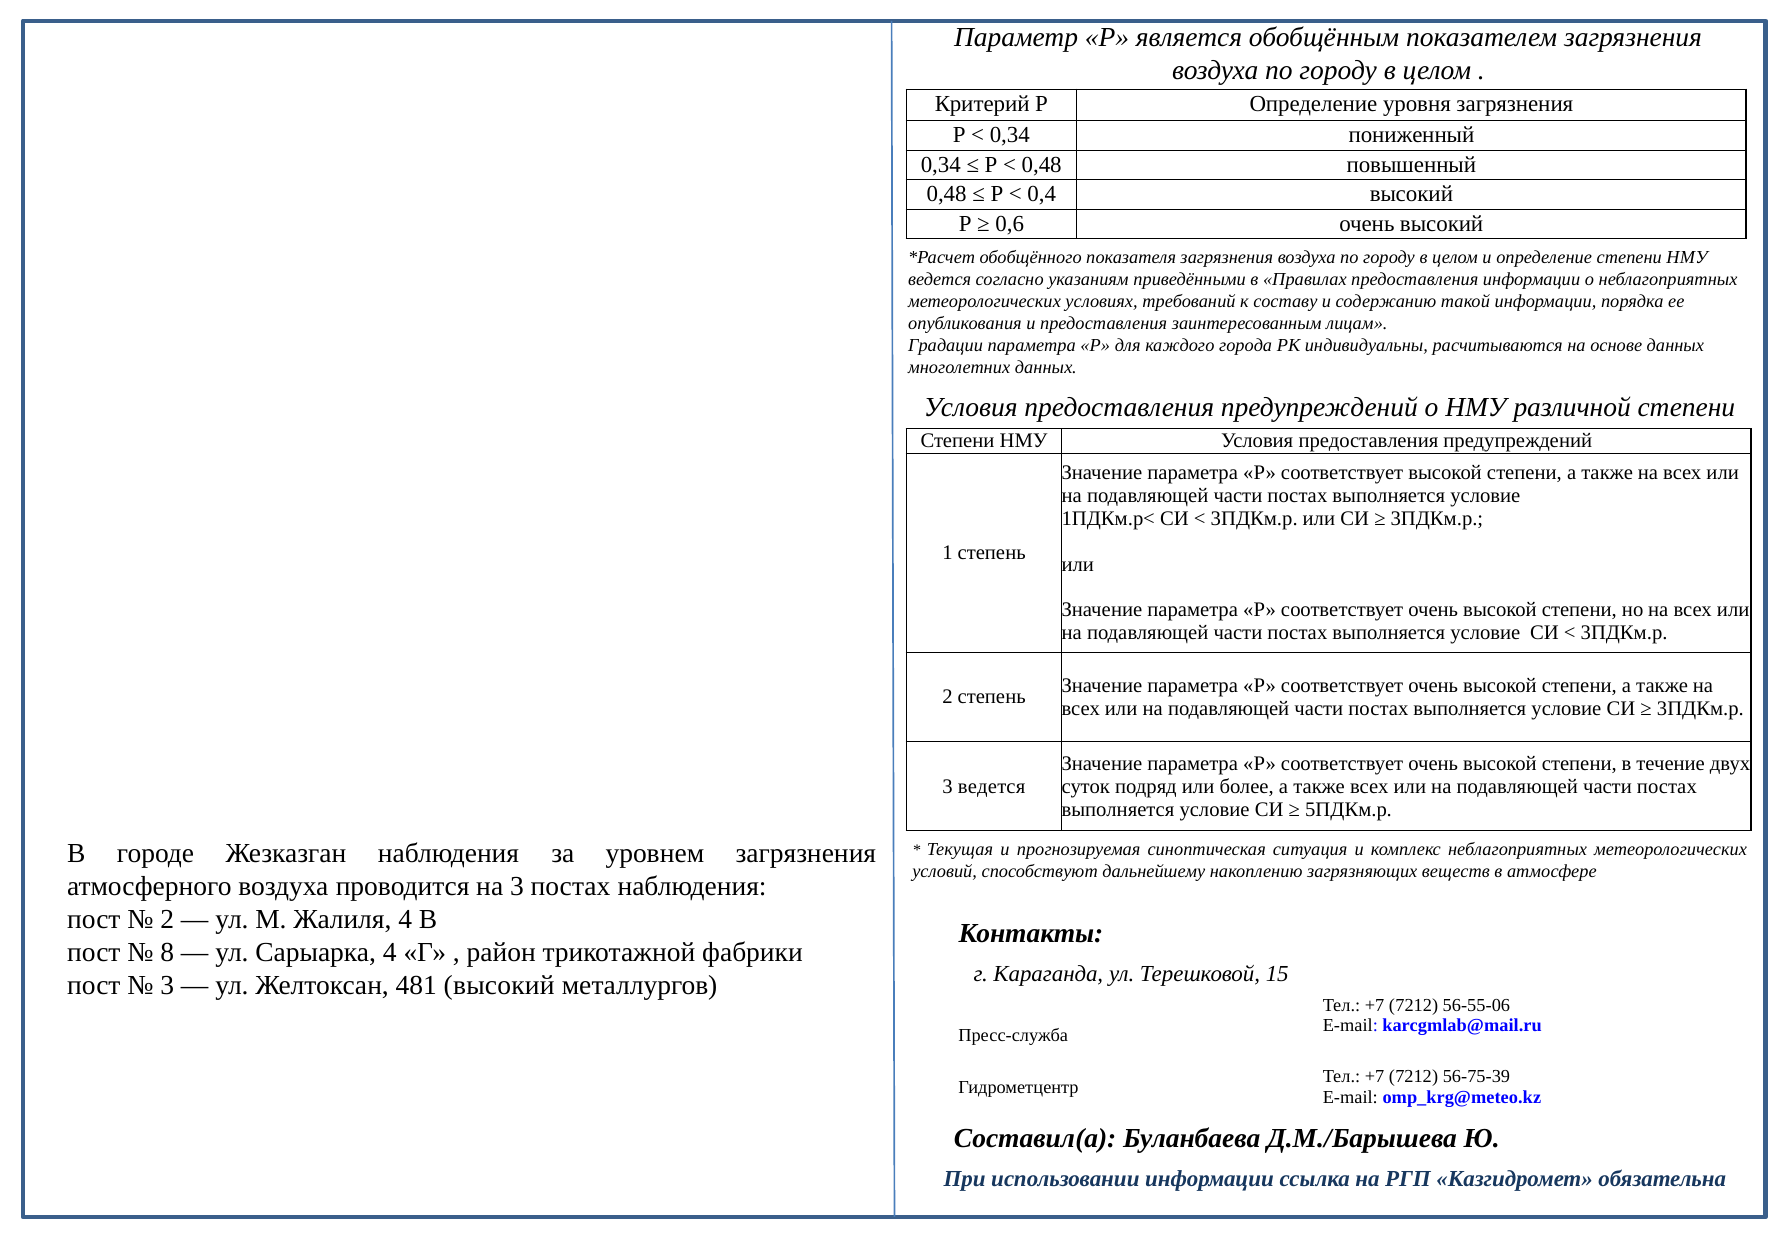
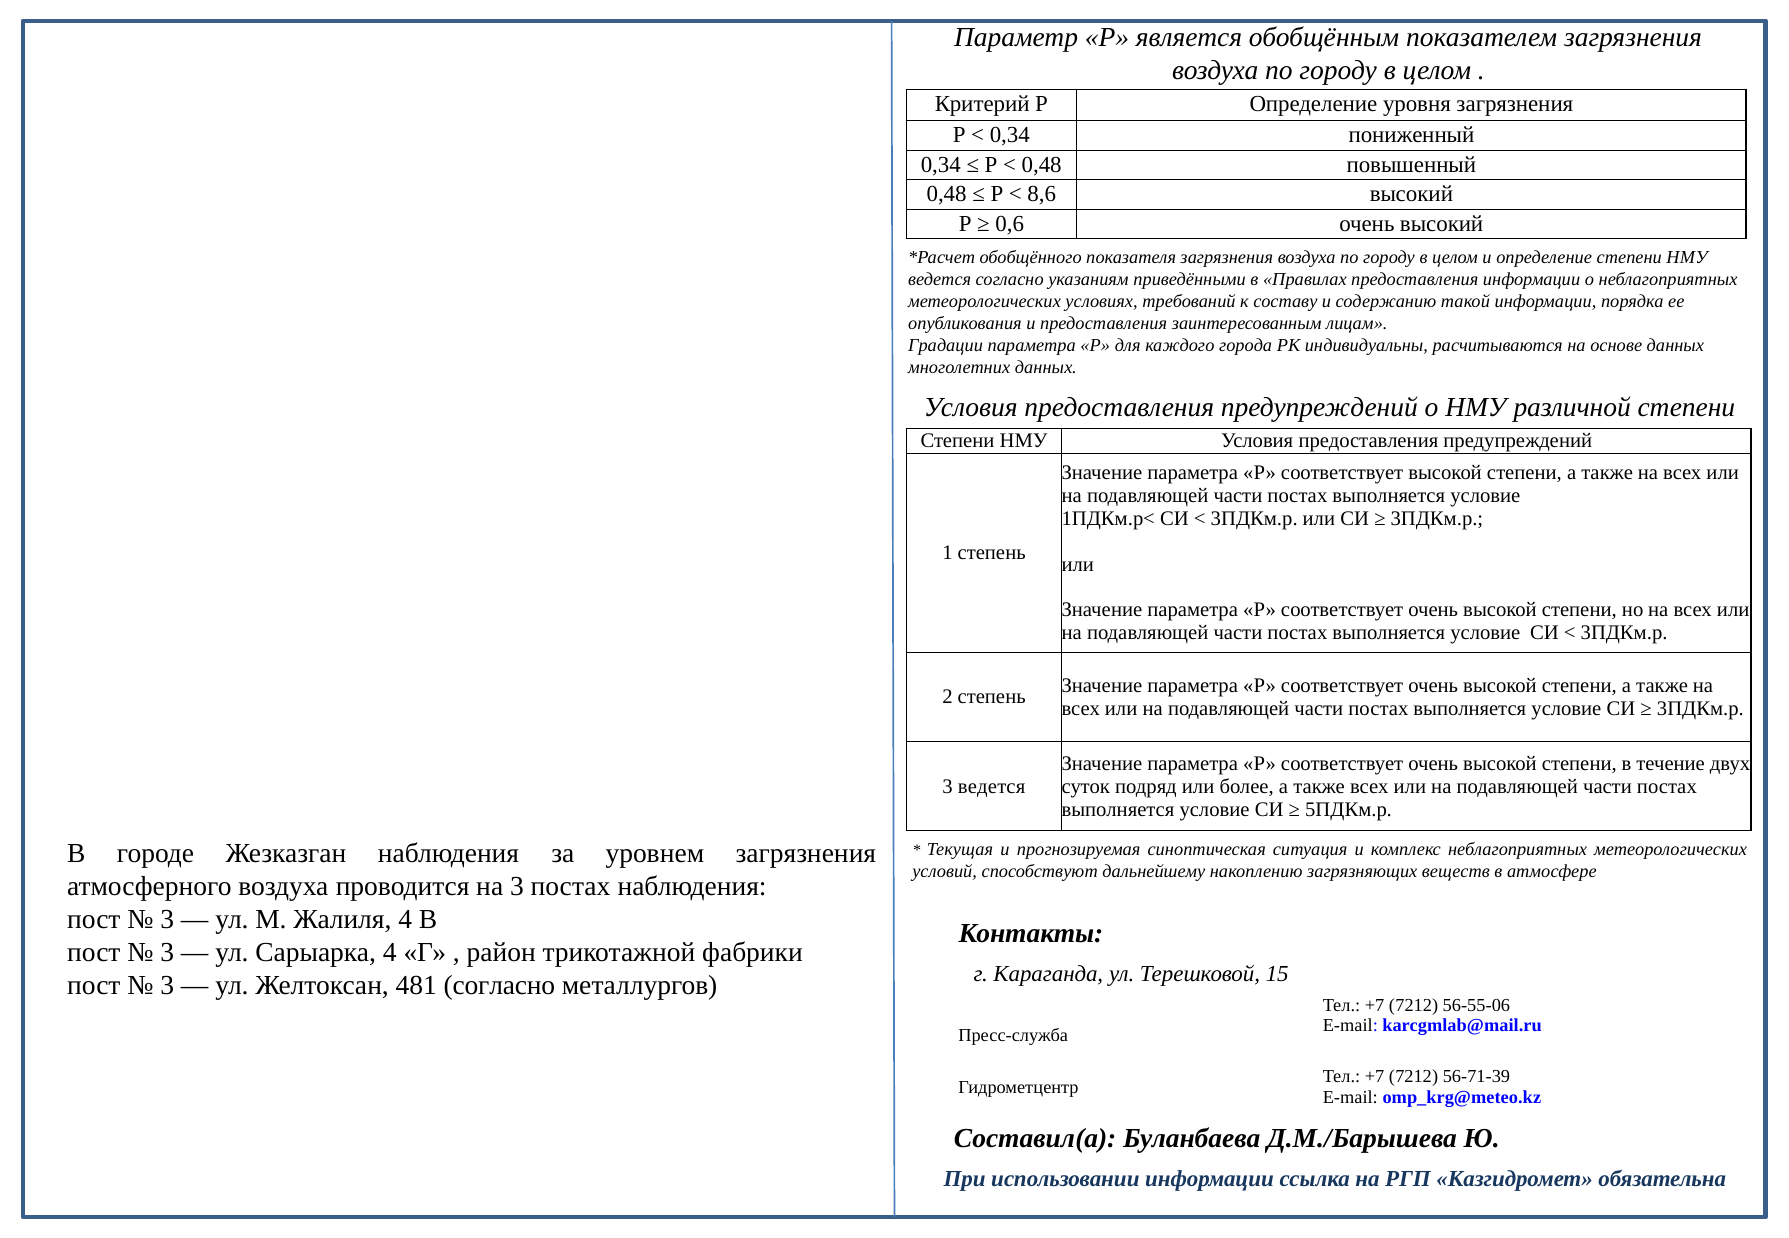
0,4: 0,4 -> 8,6
2 at (167, 920): 2 -> 3
8 at (167, 953): 8 -> 3
481 высокий: высокий -> согласно
56-75-39: 56-75-39 -> 56-71-39
